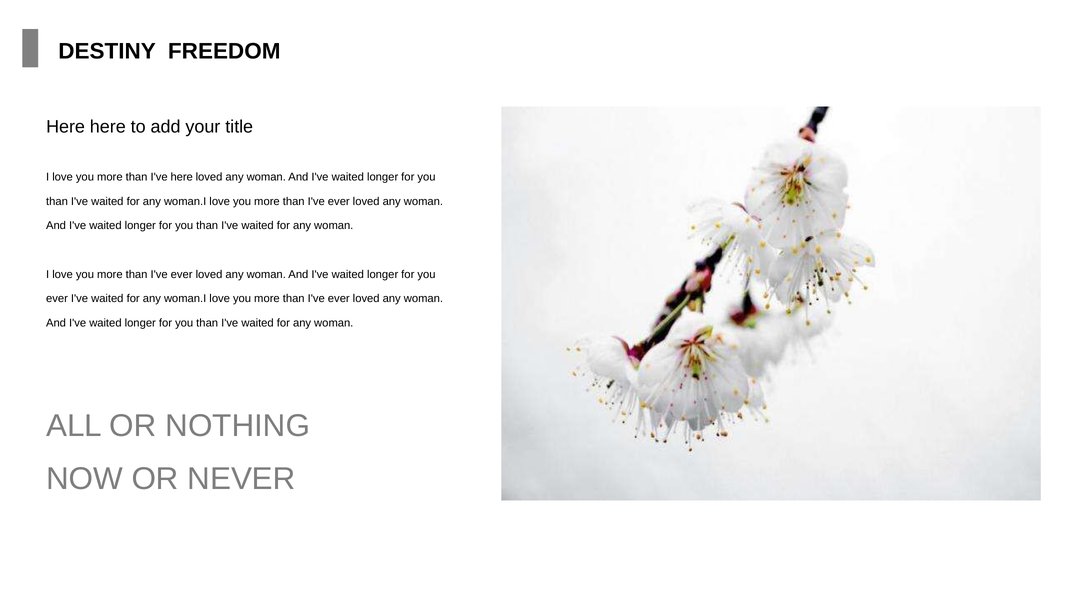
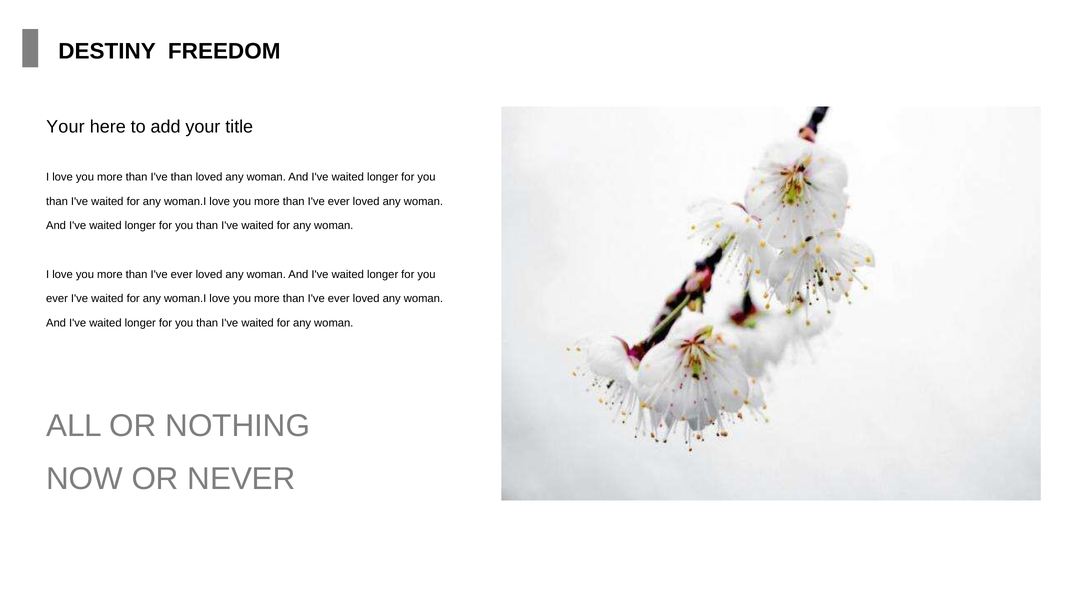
Here at (66, 127): Here -> Your
I've here: here -> than
